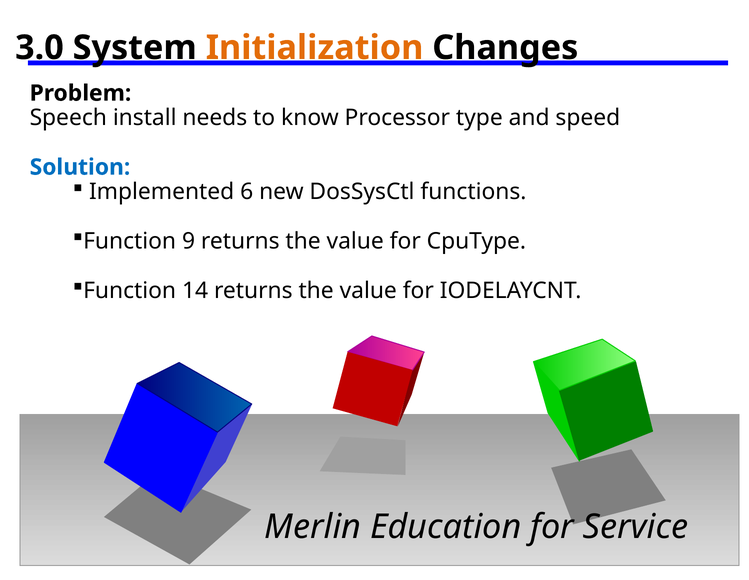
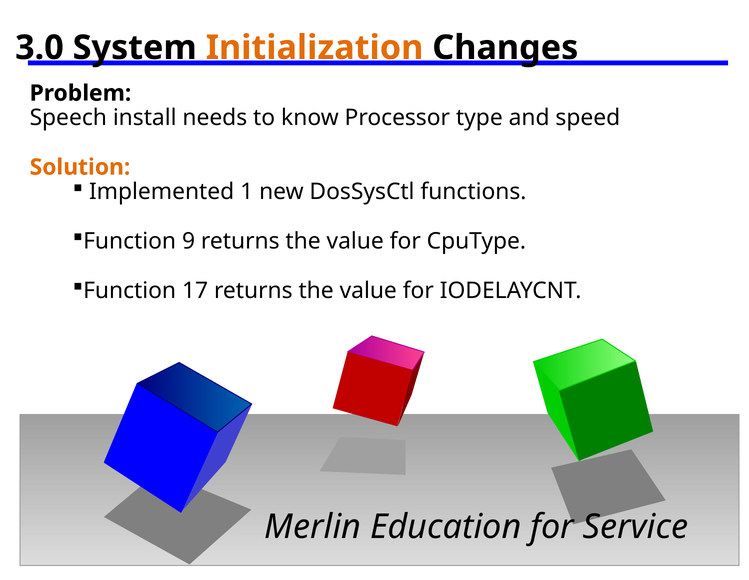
Solution colour: blue -> orange
6: 6 -> 1
14: 14 -> 17
